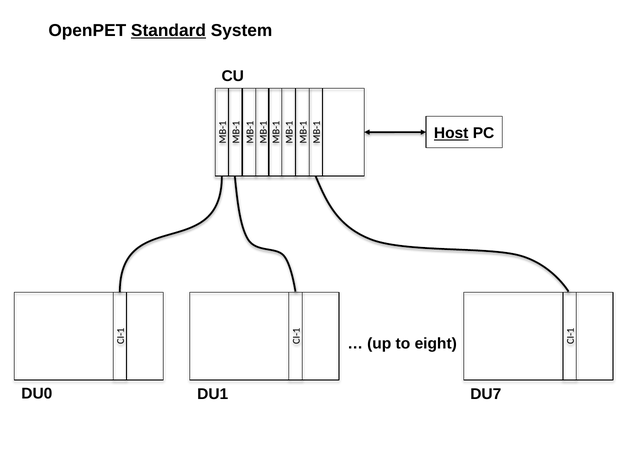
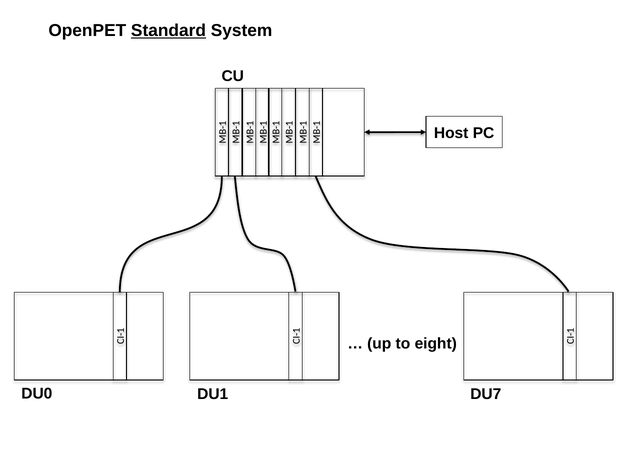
Host underline: present -> none
